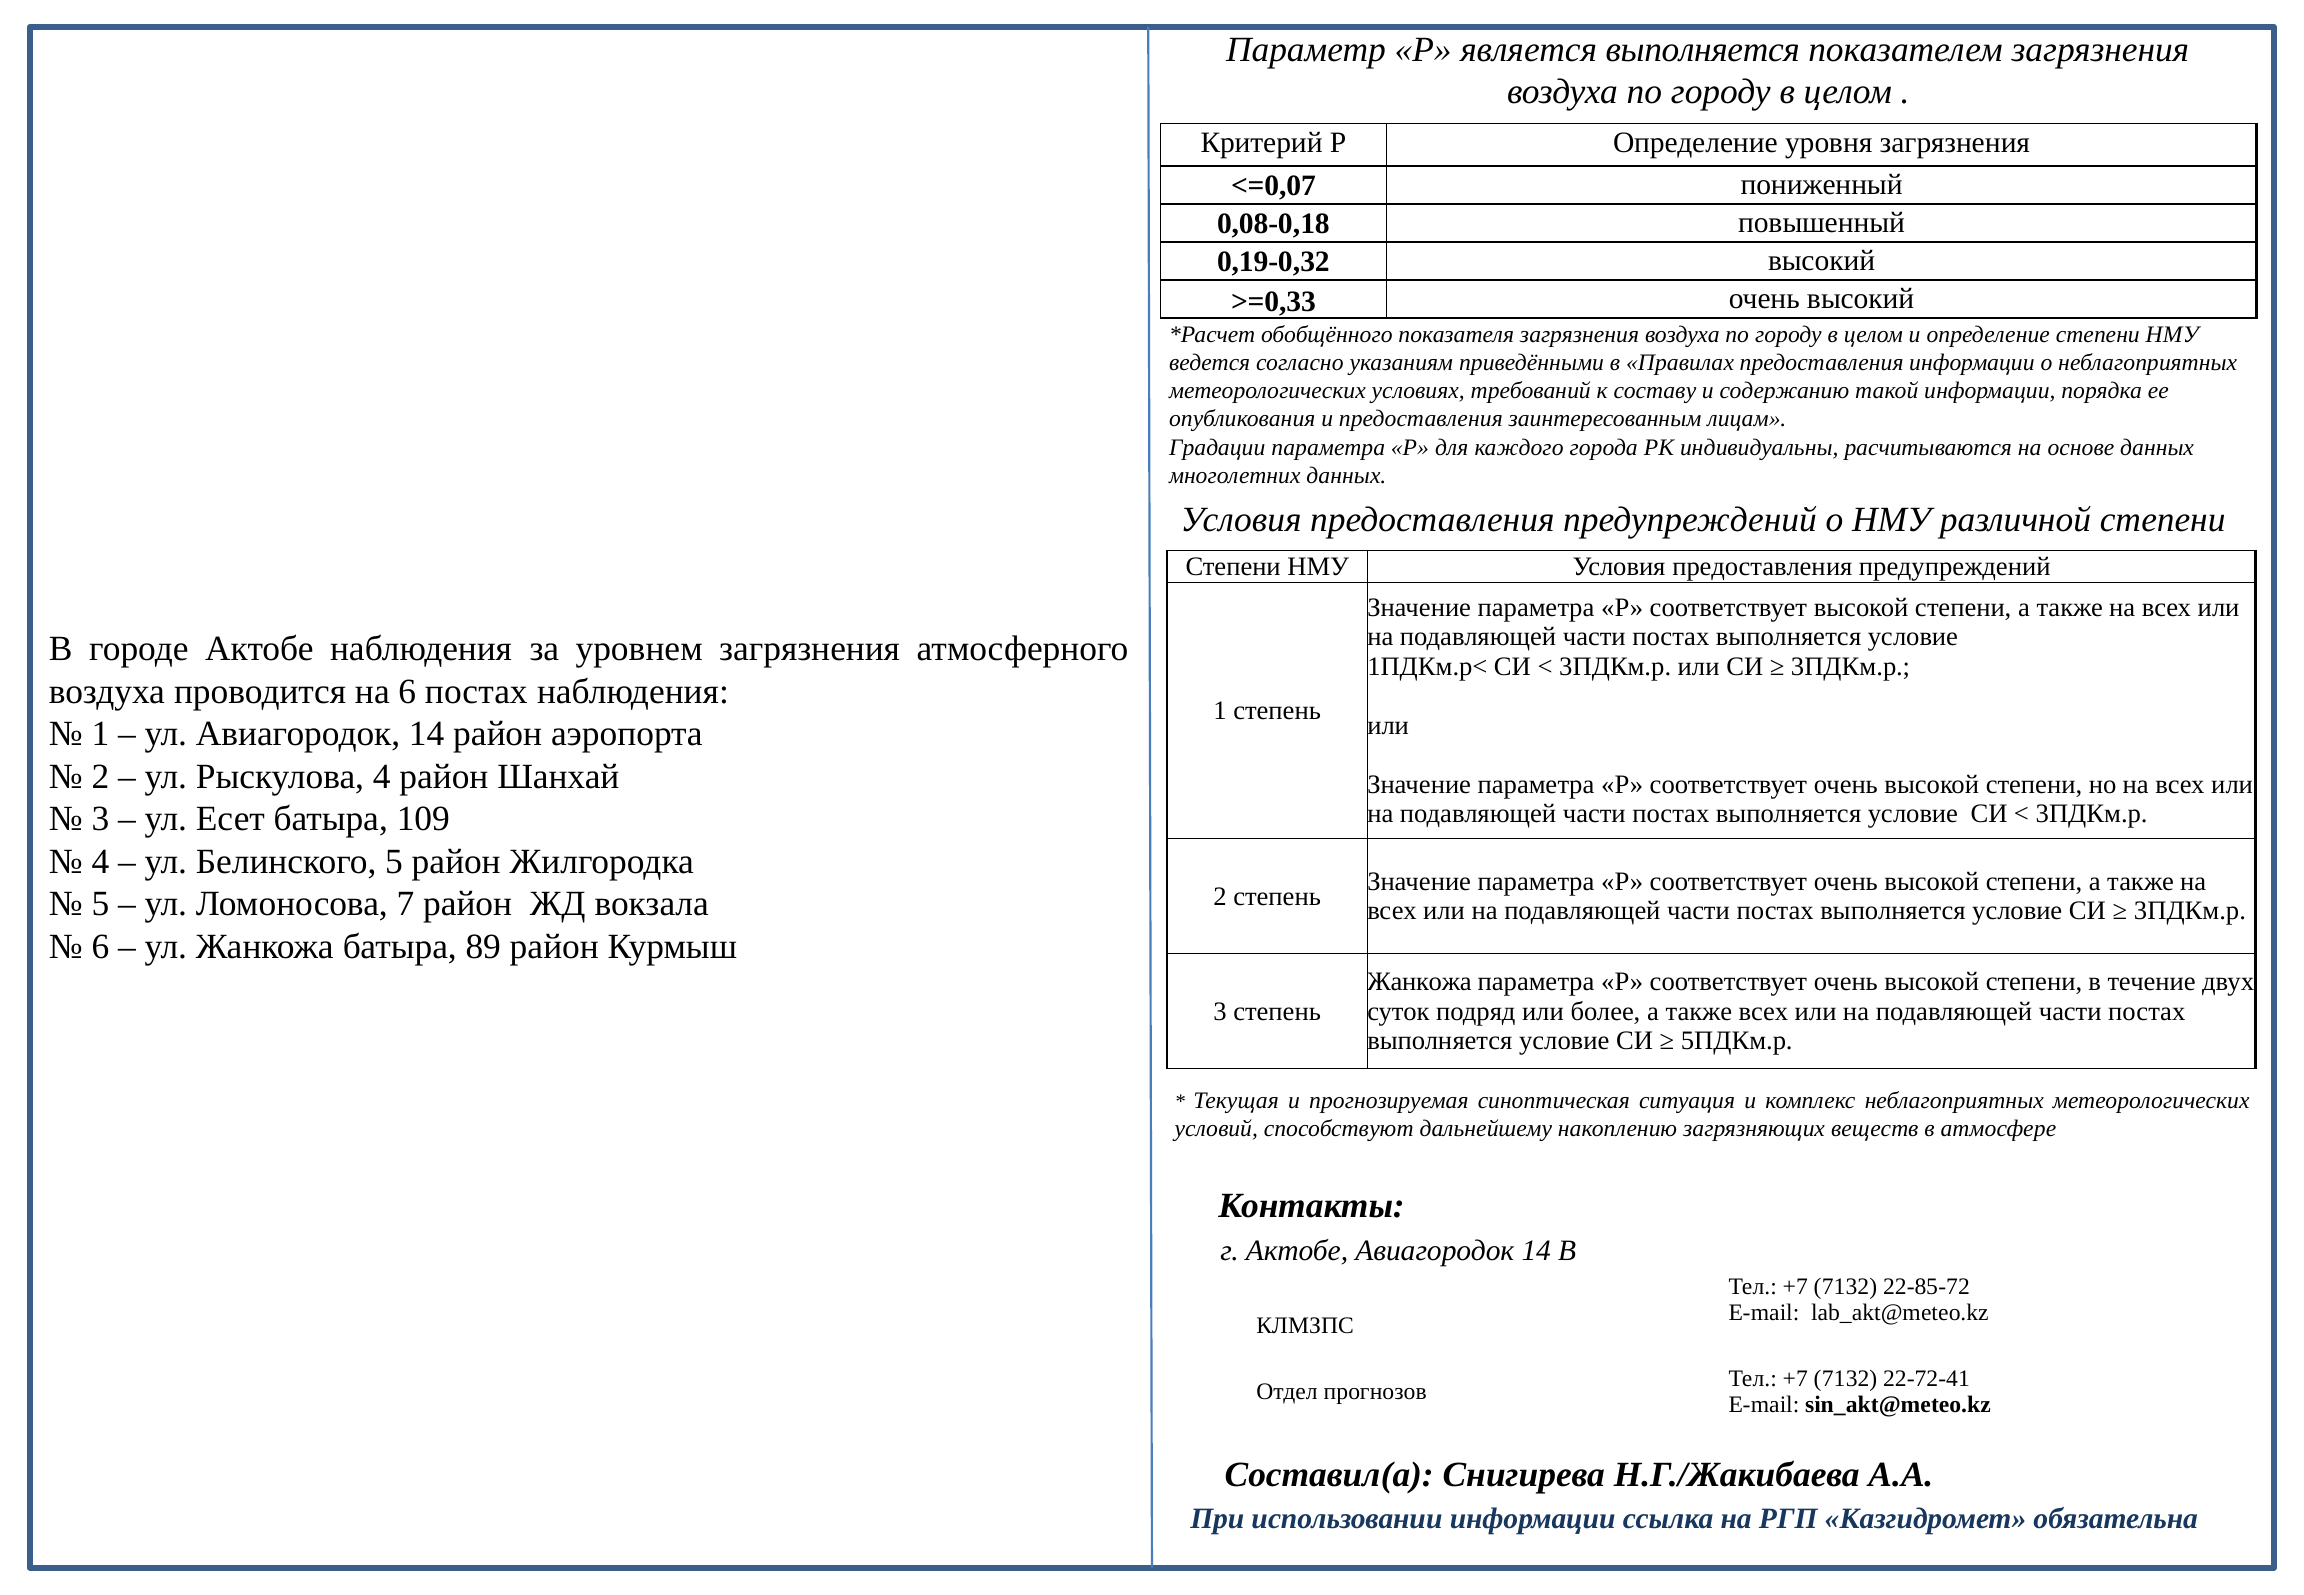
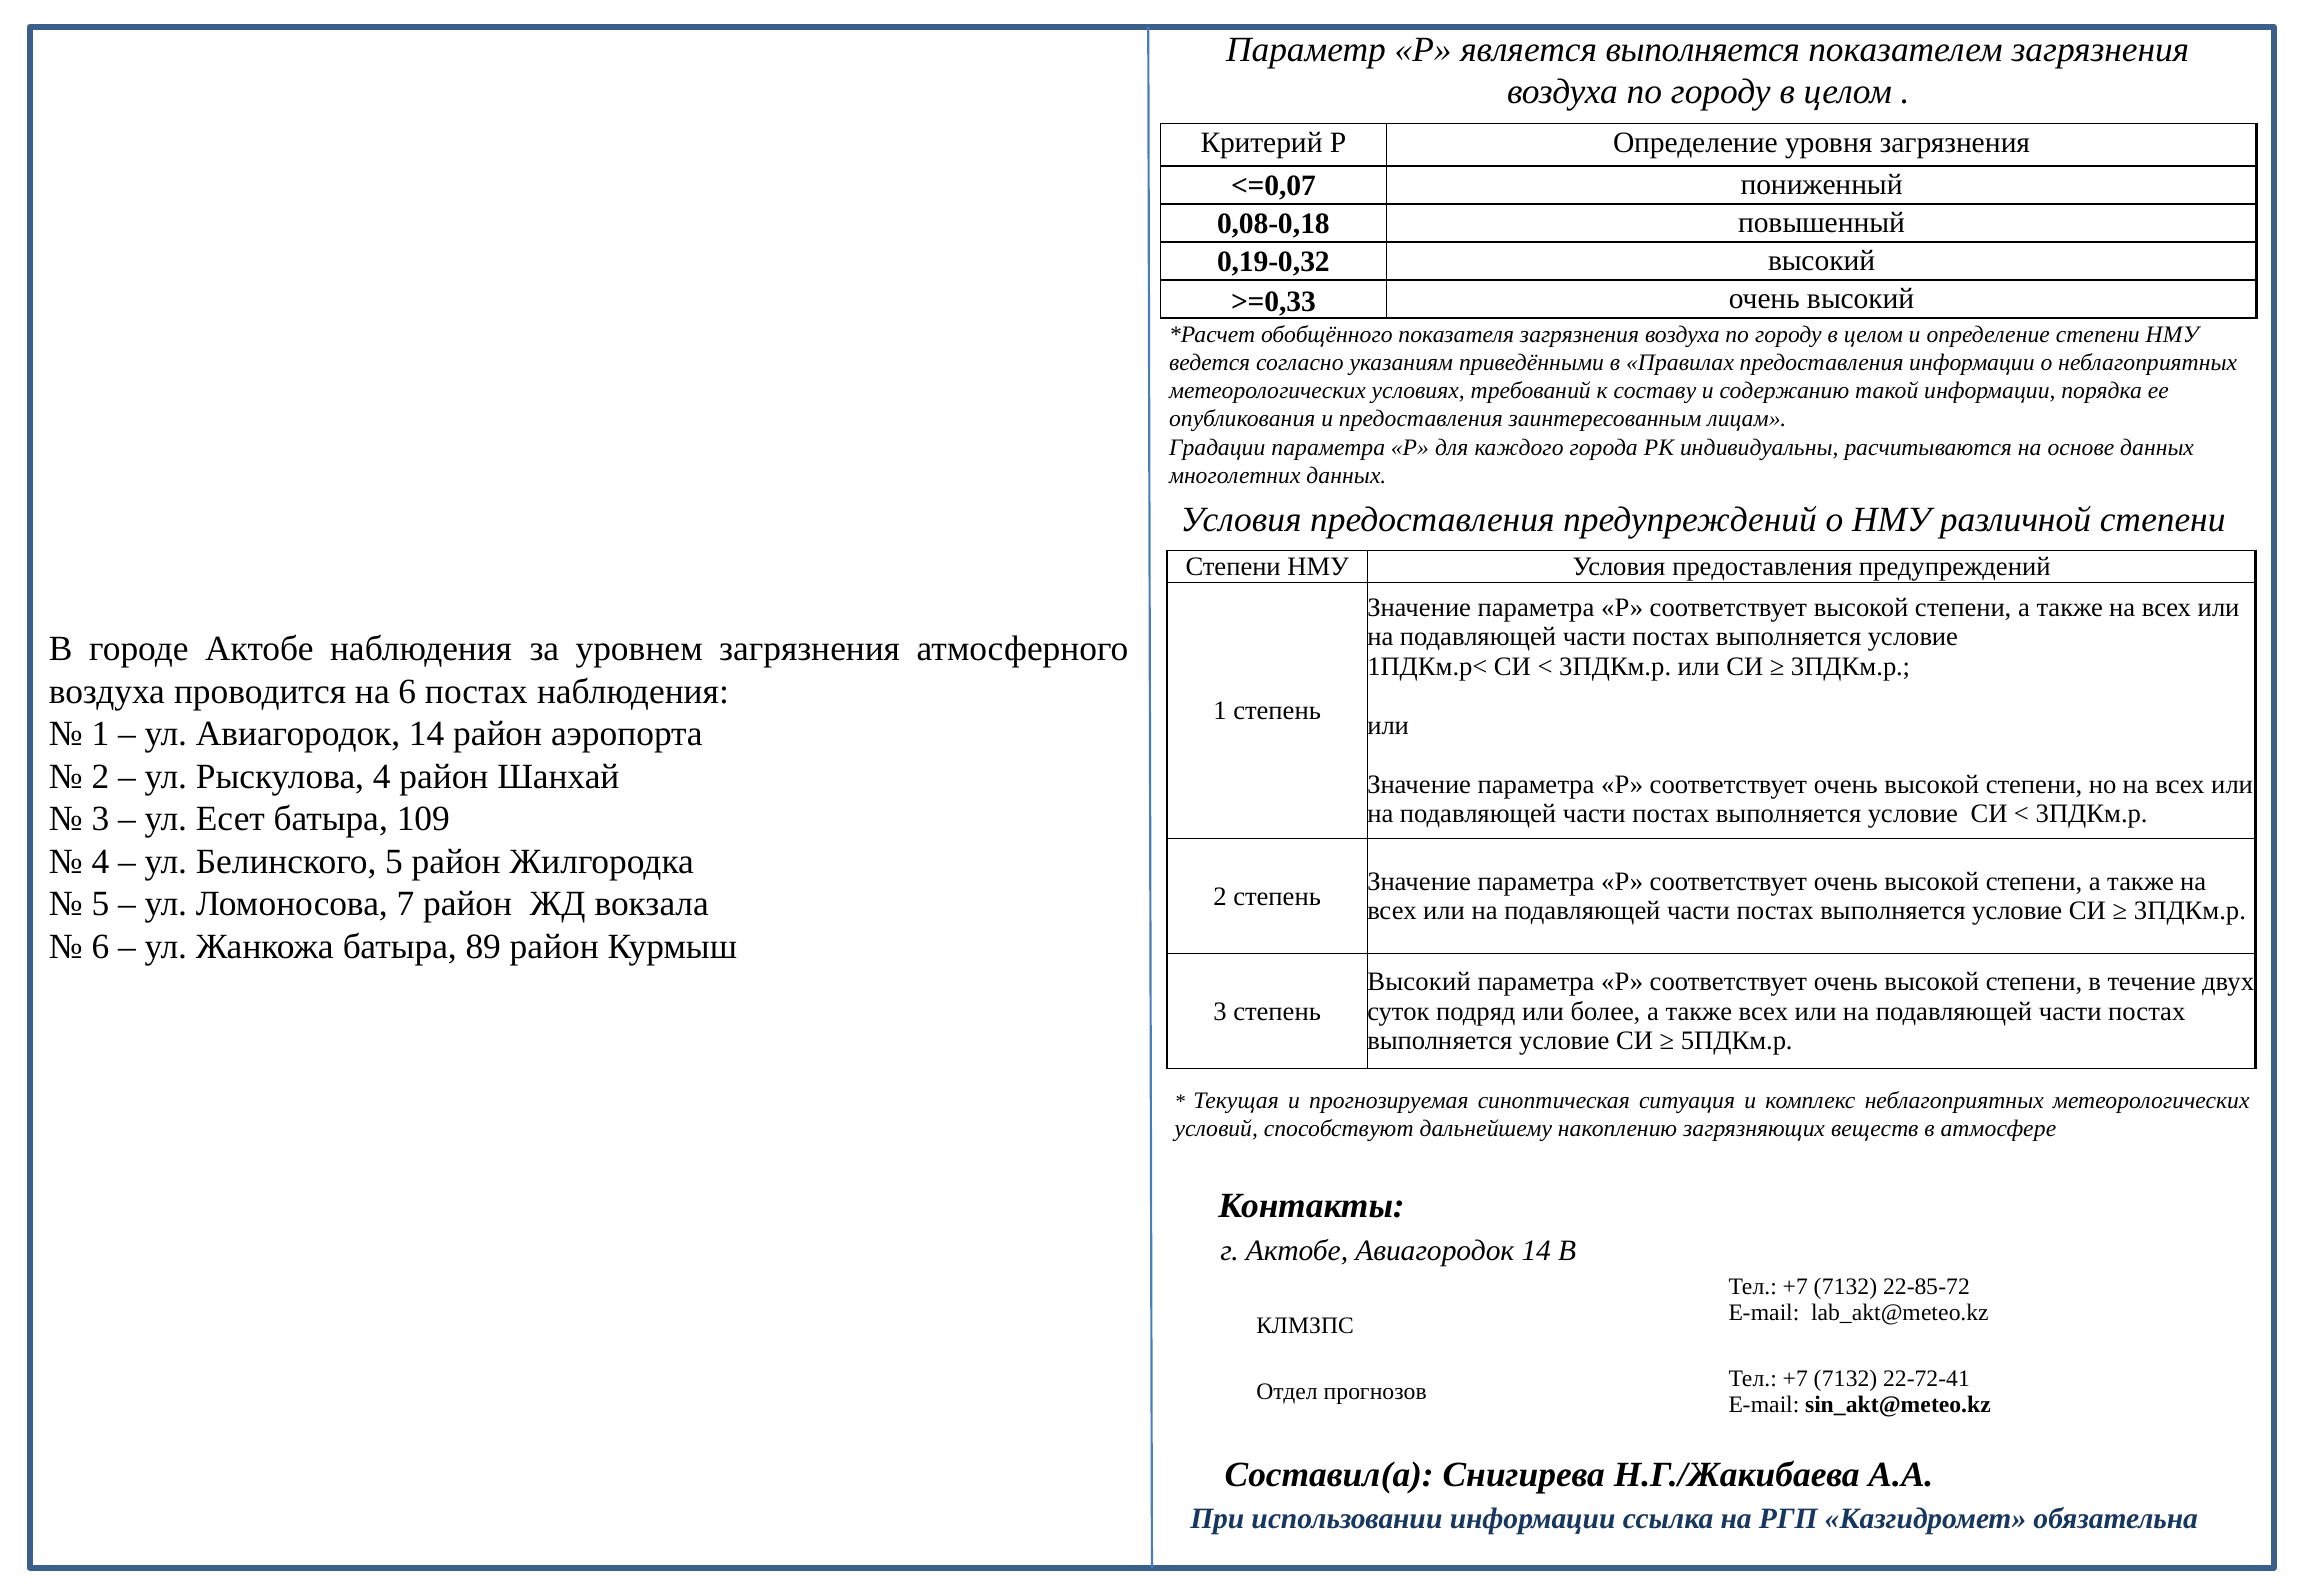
Жанкожа at (1419, 982): Жанкожа -> Высокий
